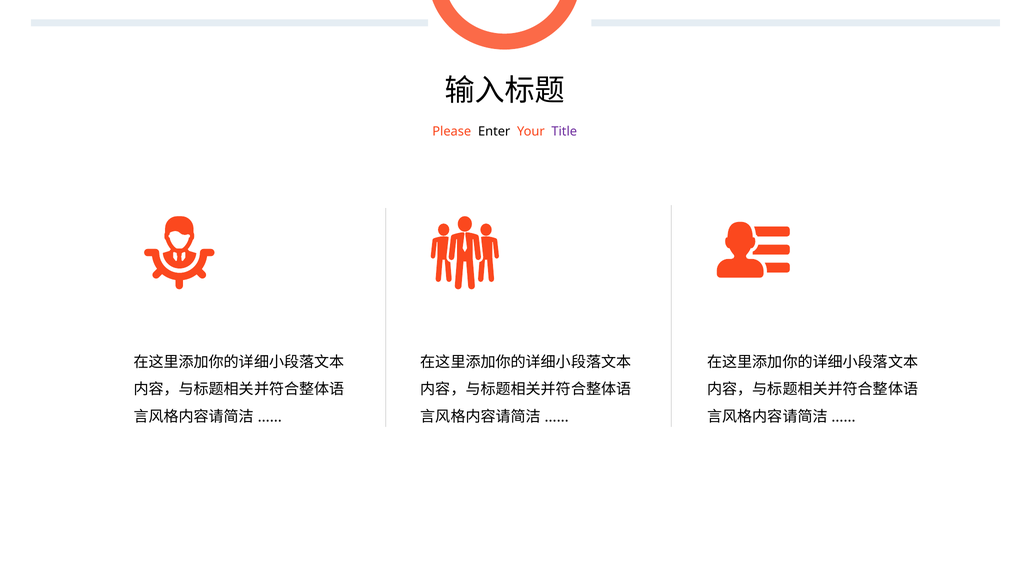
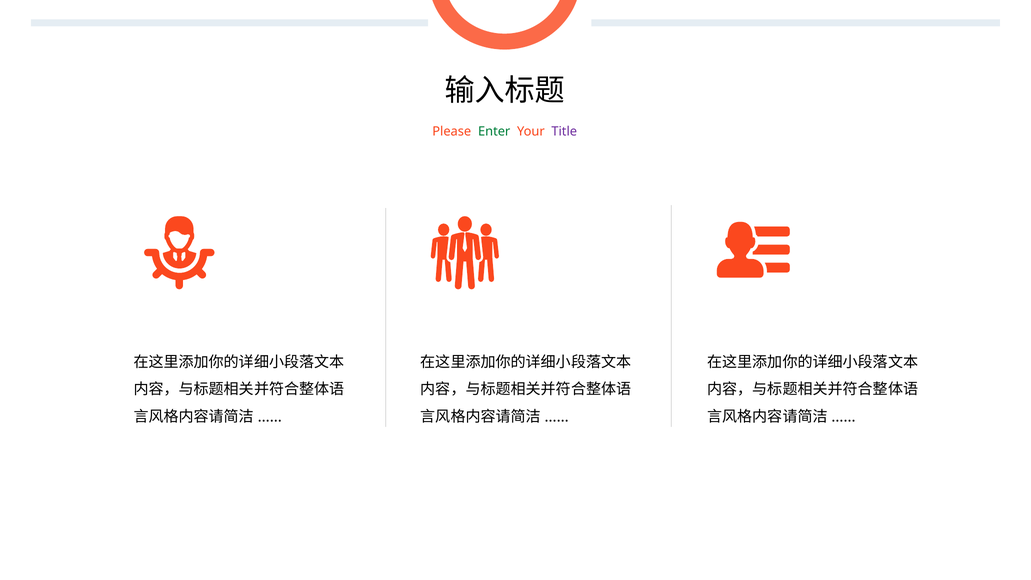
Enter colour: black -> green
